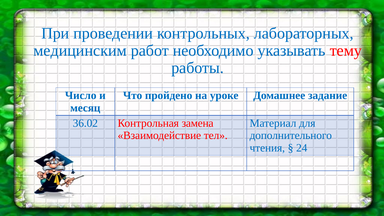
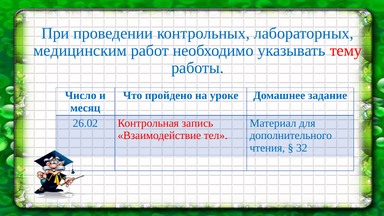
36.02: 36.02 -> 26.02
замена: замена -> запись
24: 24 -> 32
